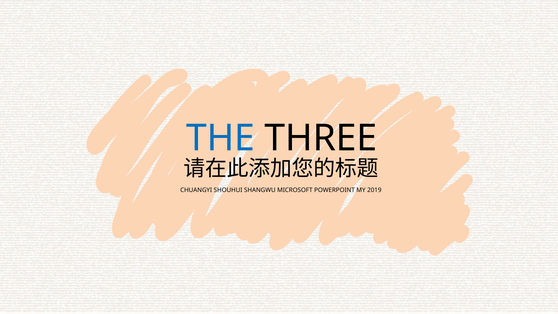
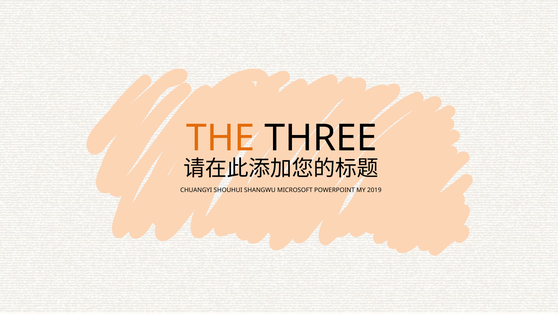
THE colour: blue -> orange
